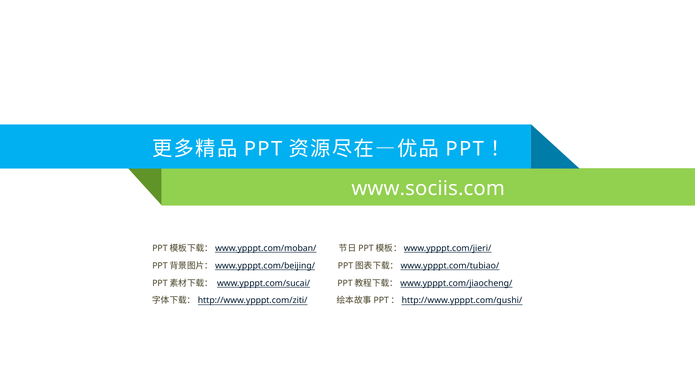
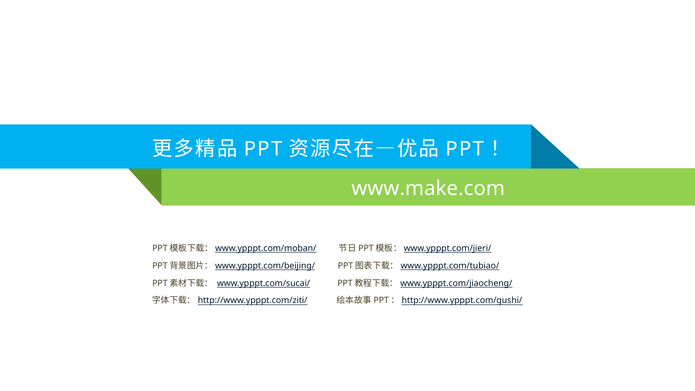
www.sociis.com: www.sociis.com -> www.make.com
